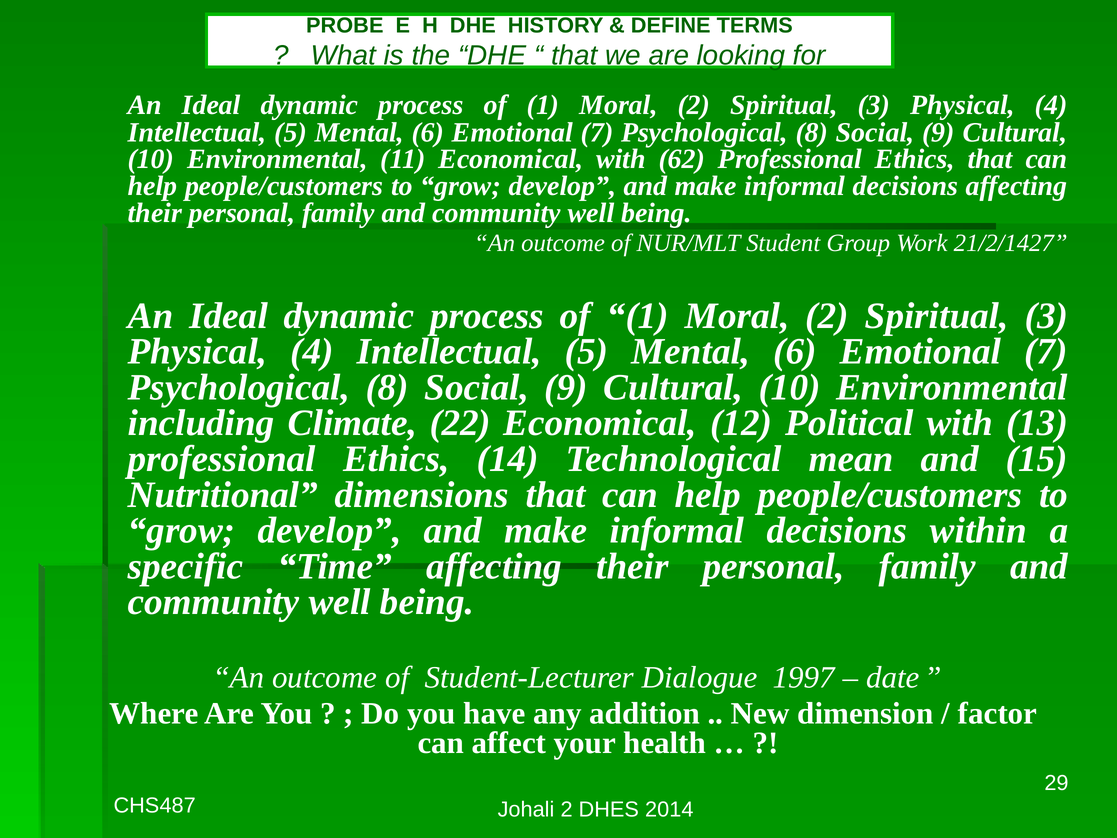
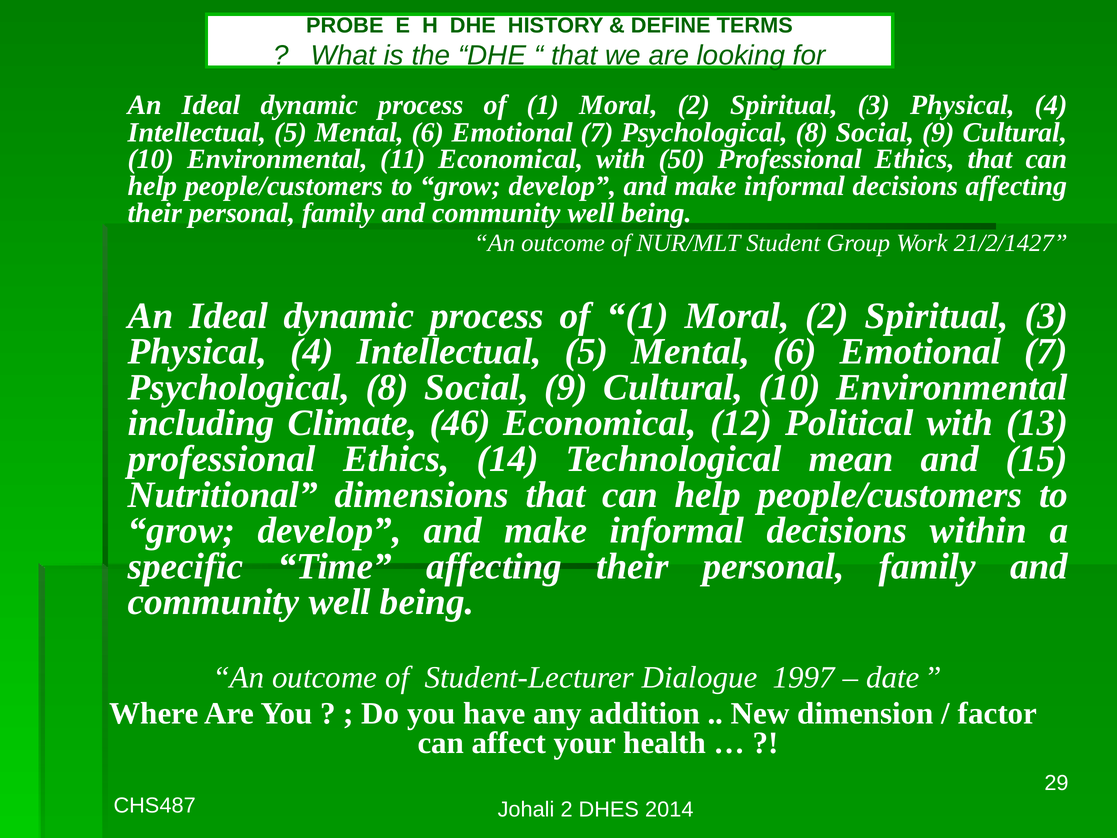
62: 62 -> 50
22: 22 -> 46
